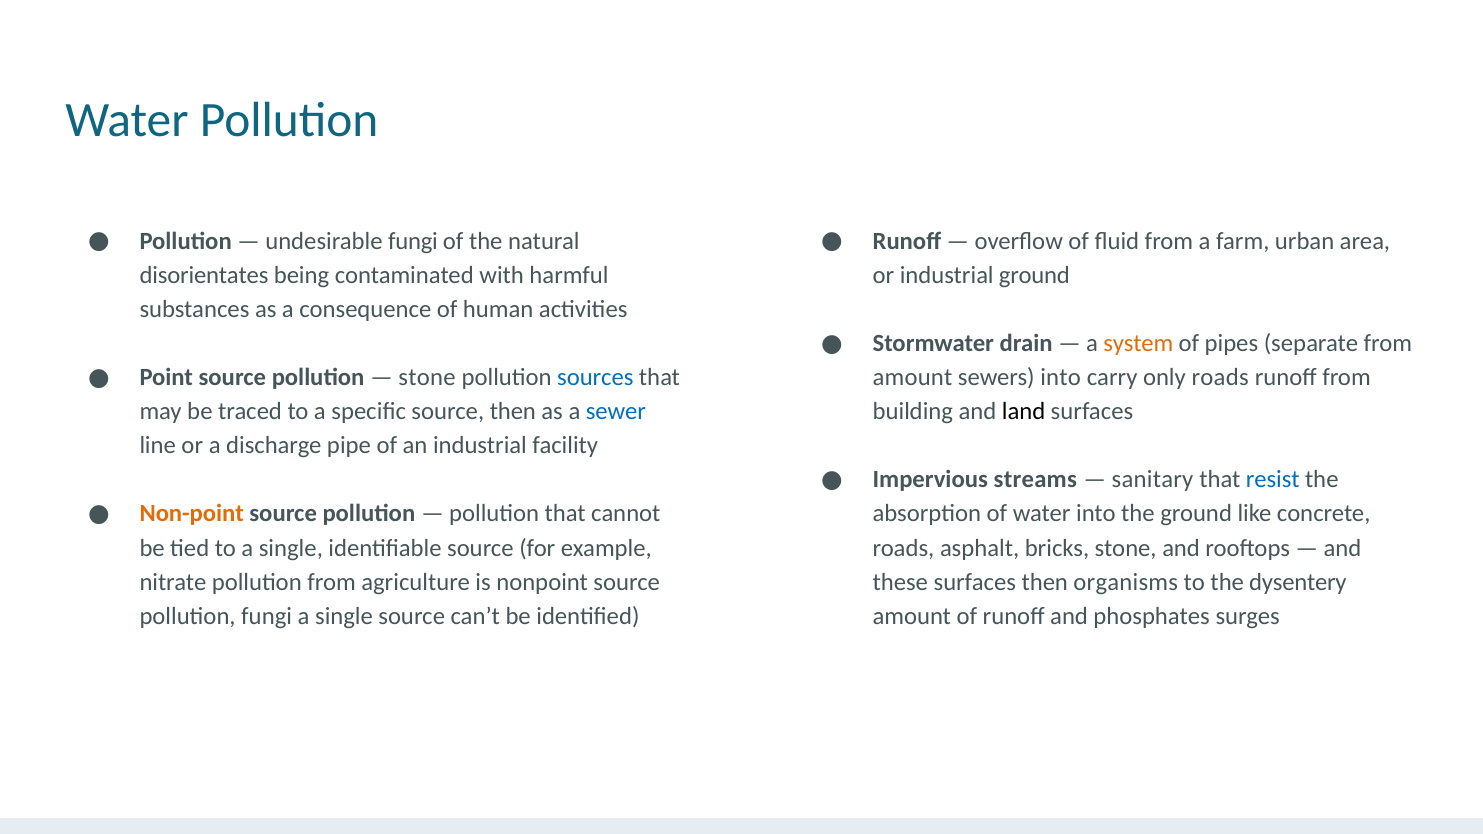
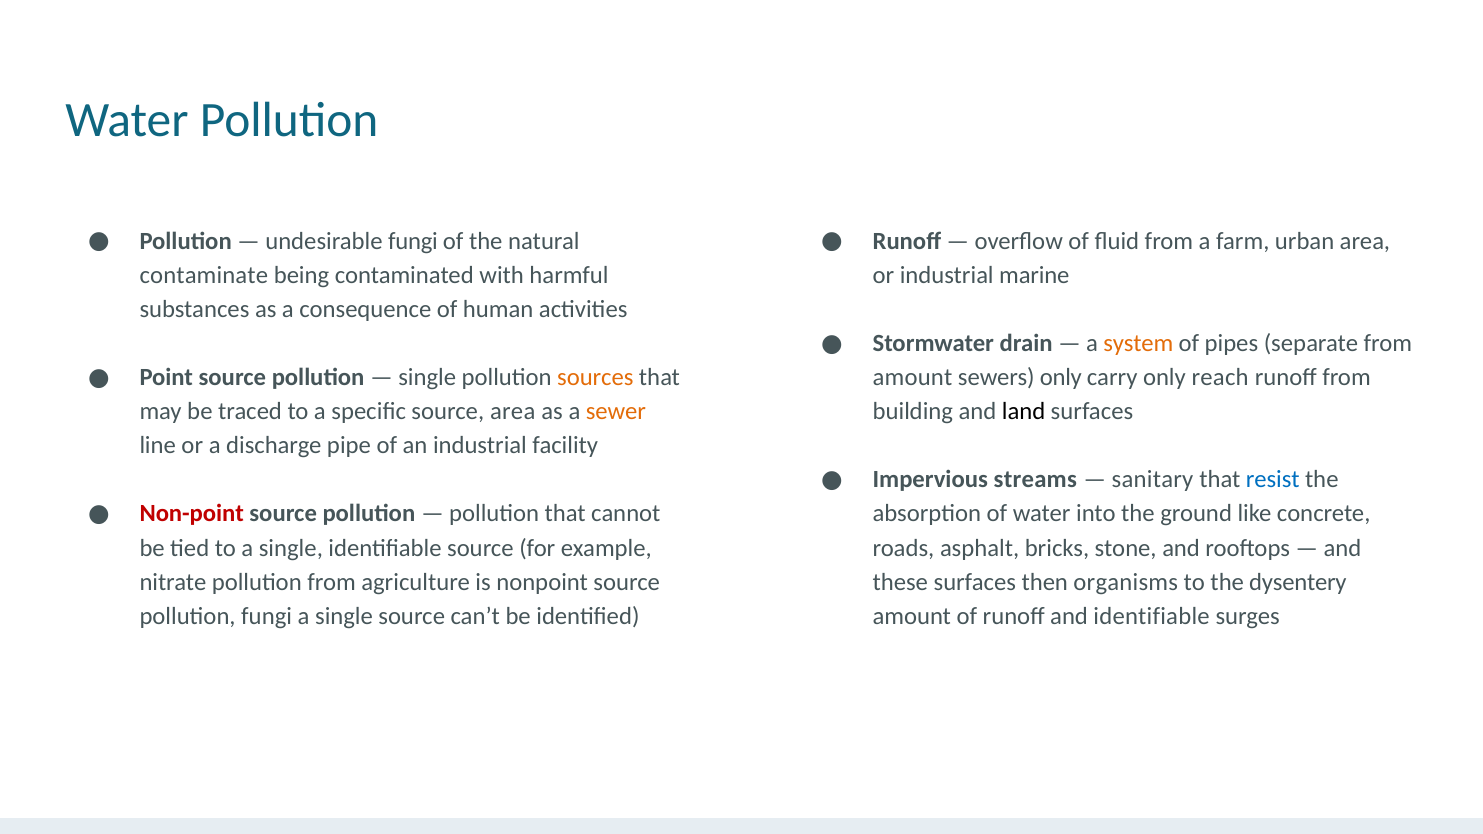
disorientates: disorientates -> contaminate
industrial ground: ground -> marine
stone at (427, 378): stone -> single
sources colour: blue -> orange
sewers into: into -> only
only roads: roads -> reach
source then: then -> area
sewer colour: blue -> orange
Non-point colour: orange -> red
and phosphates: phosphates -> identifiable
